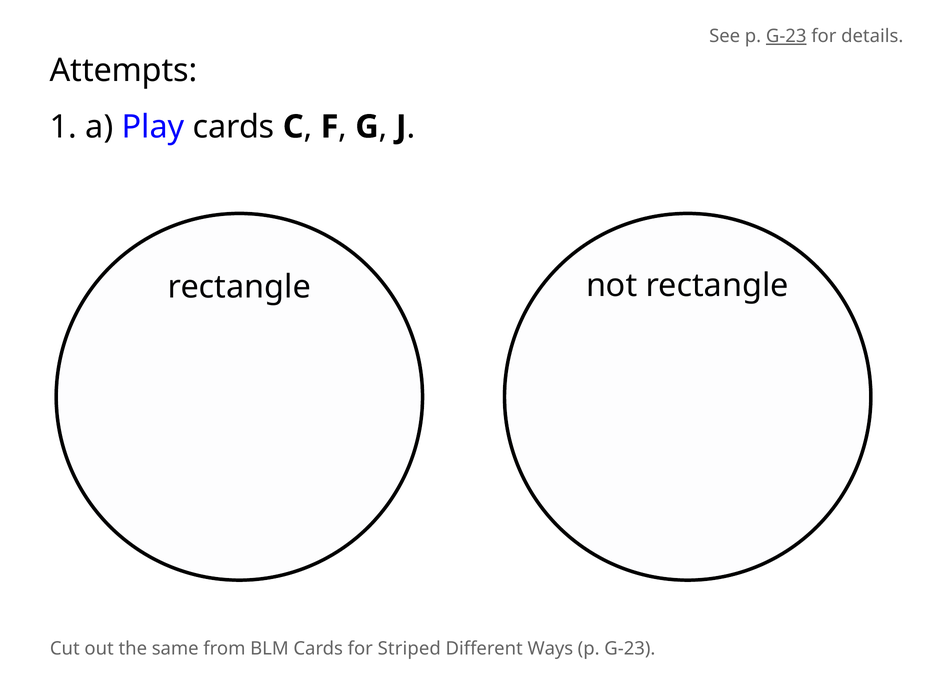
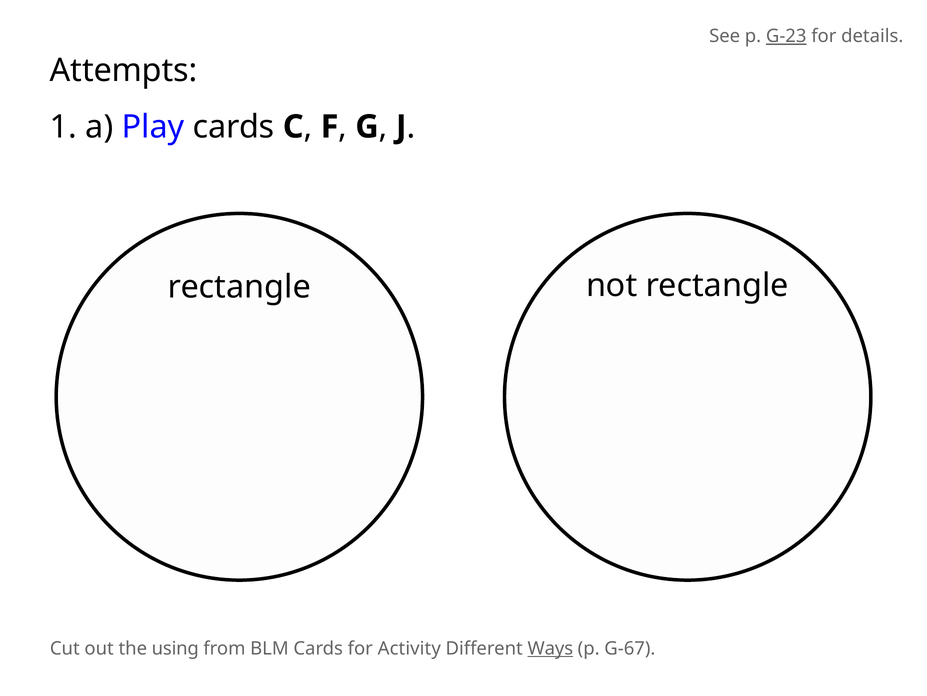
same: same -> using
Striped: Striped -> Activity
Ways underline: none -> present
G-23 at (630, 648): G-23 -> G-67
